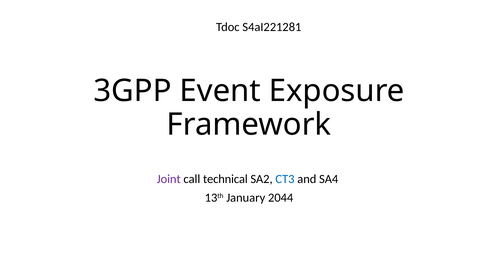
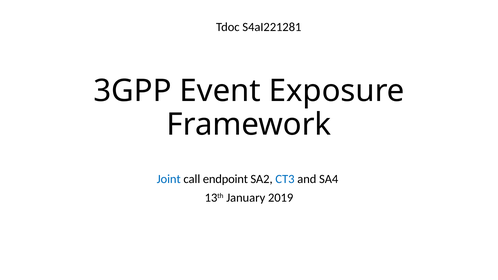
Joint colour: purple -> blue
technical: technical -> endpoint
2044: 2044 -> 2019
